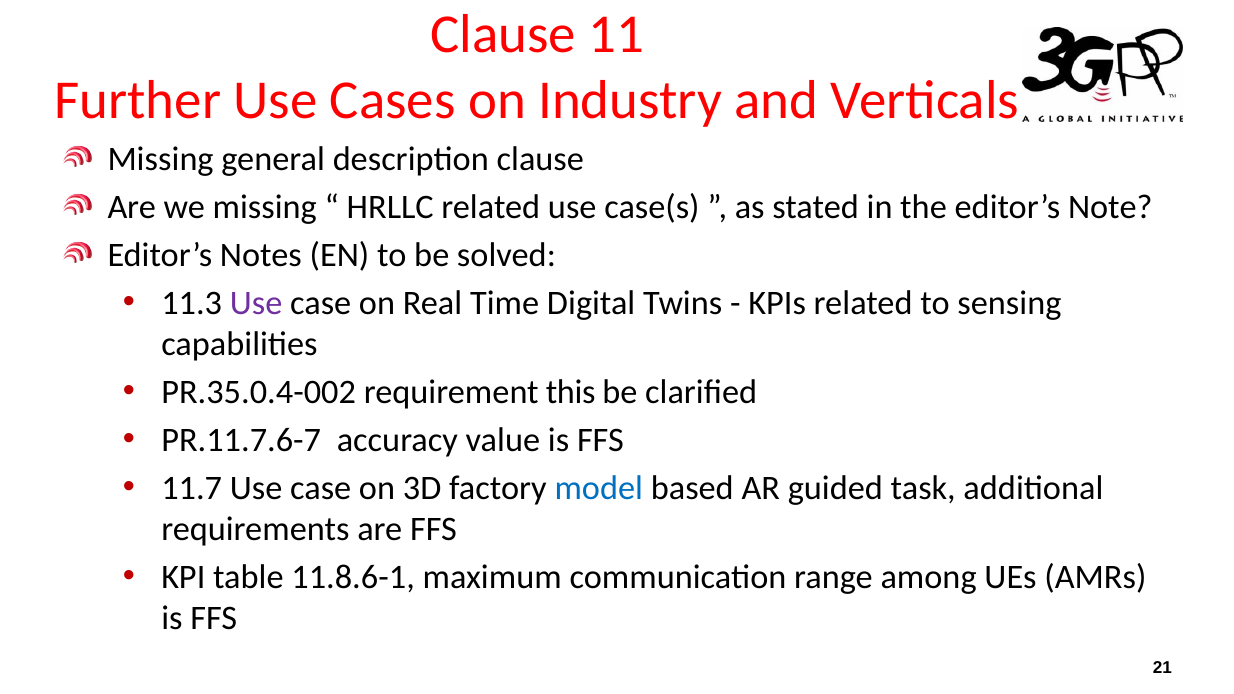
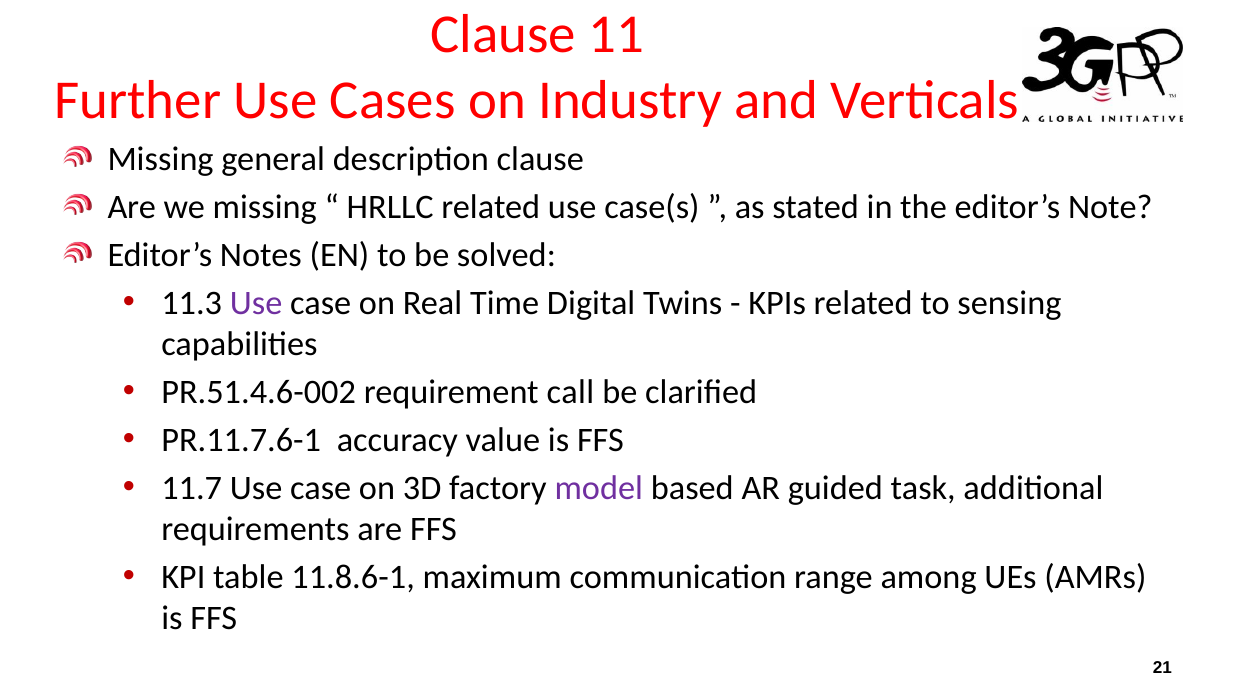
PR.35.0.4-002: PR.35.0.4-002 -> PR.51.4.6-002
this: this -> call
PR.11.7.6-7: PR.11.7.6-7 -> PR.11.7.6-1
model colour: blue -> purple
